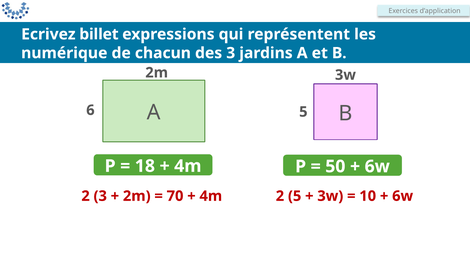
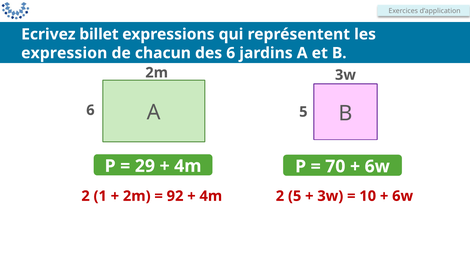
numérique: numérique -> expression
des 3: 3 -> 6
18: 18 -> 29
50: 50 -> 70
2 3: 3 -> 1
70: 70 -> 92
